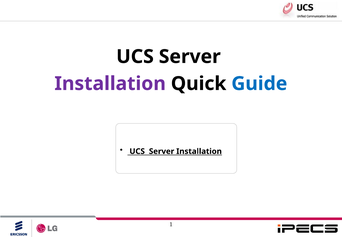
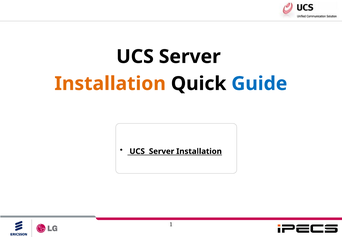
Installation at (110, 84) colour: purple -> orange
